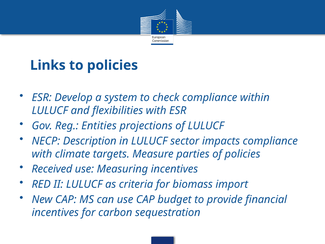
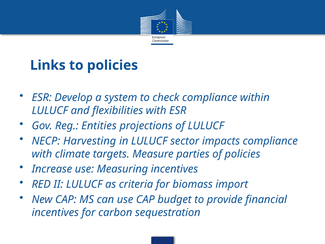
Description: Description -> Harvesting
Received: Received -> Increase
